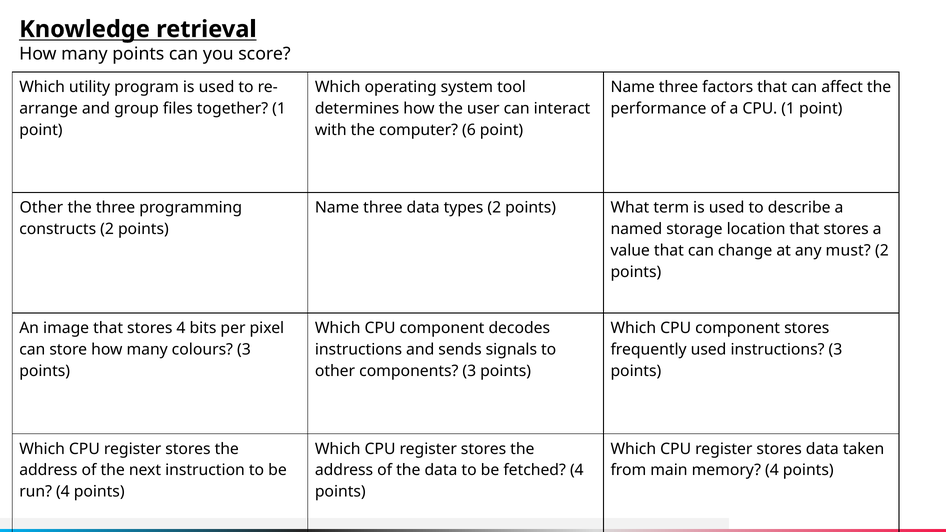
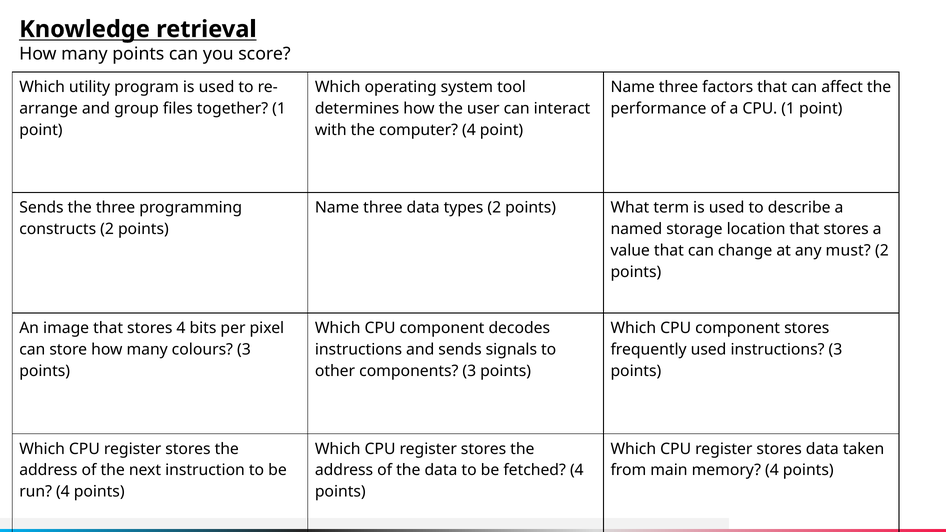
computer 6: 6 -> 4
Other at (41, 208): Other -> Sends
